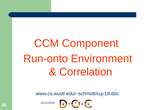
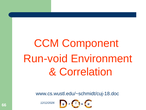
Run-onto: Run-onto -> Run-void
